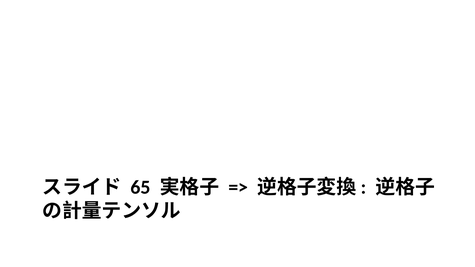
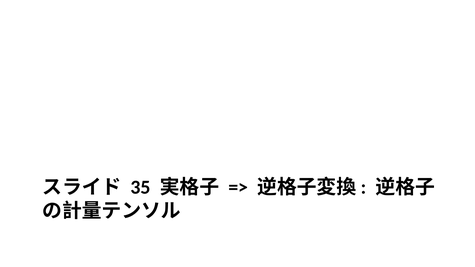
65: 65 -> 35
